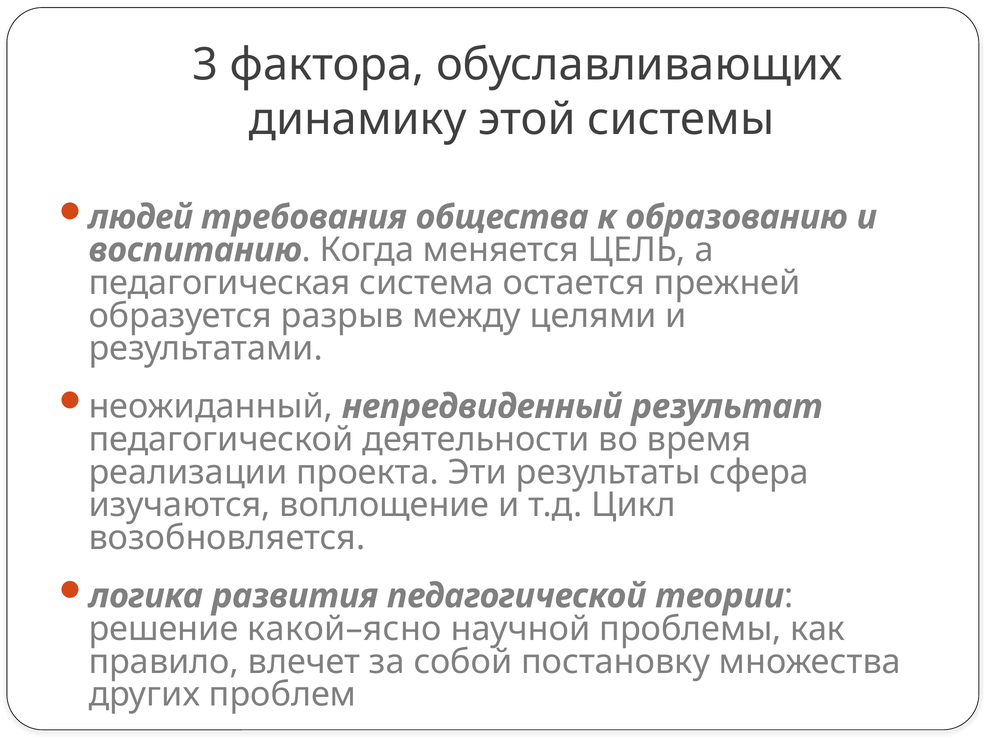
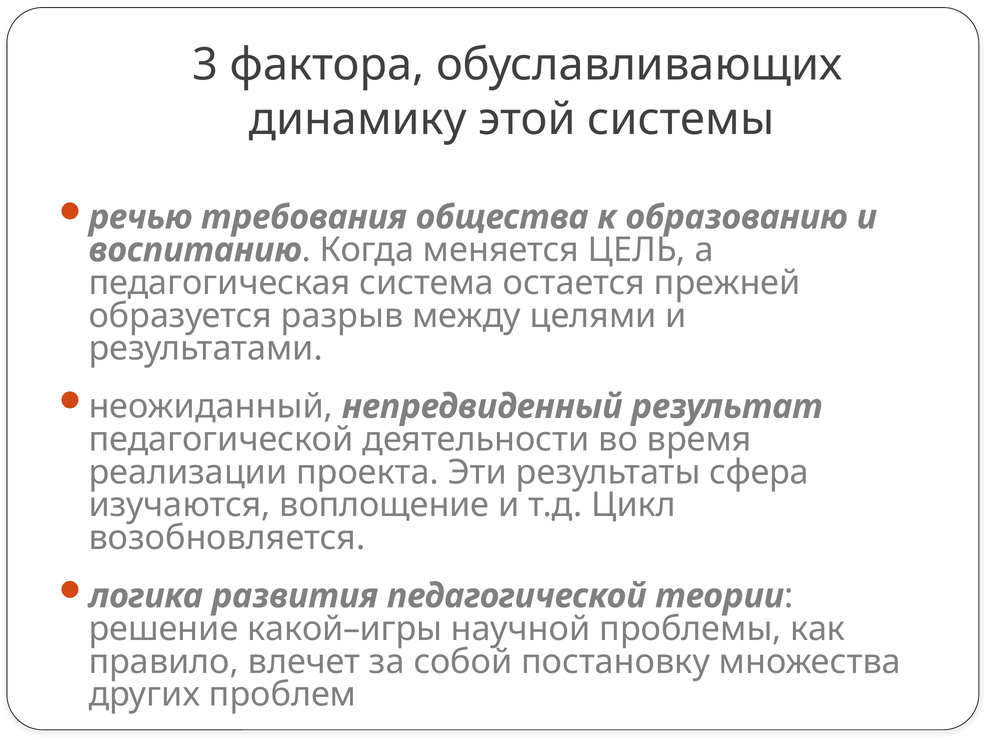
людей: людей -> речью
какой–ясно: какой–ясно -> какой–игры
